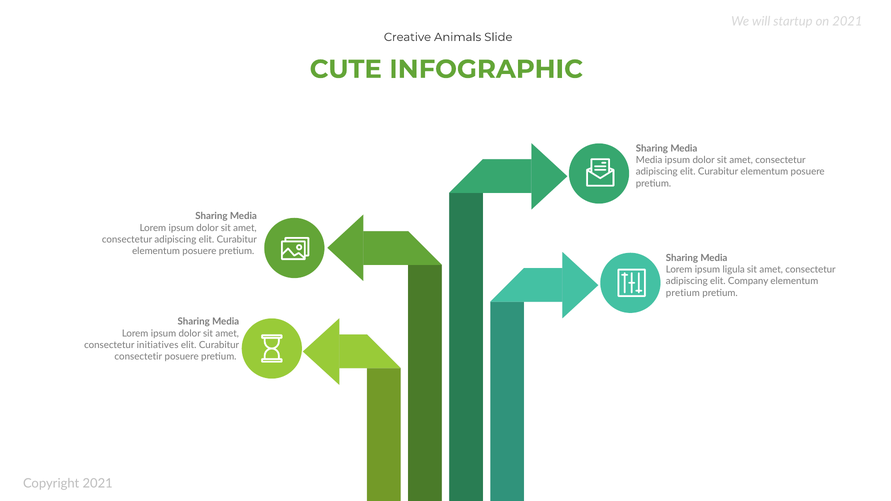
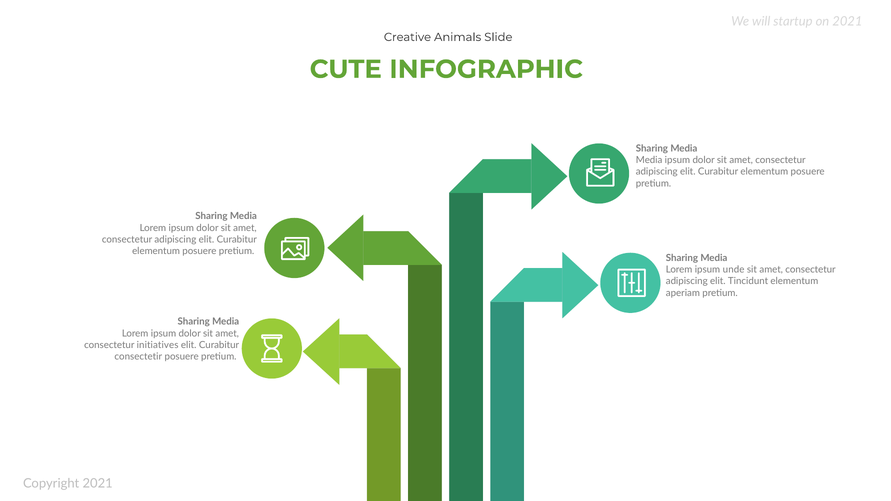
ligula: ligula -> unde
Company: Company -> Tincidunt
pretium at (683, 293): pretium -> aperiam
